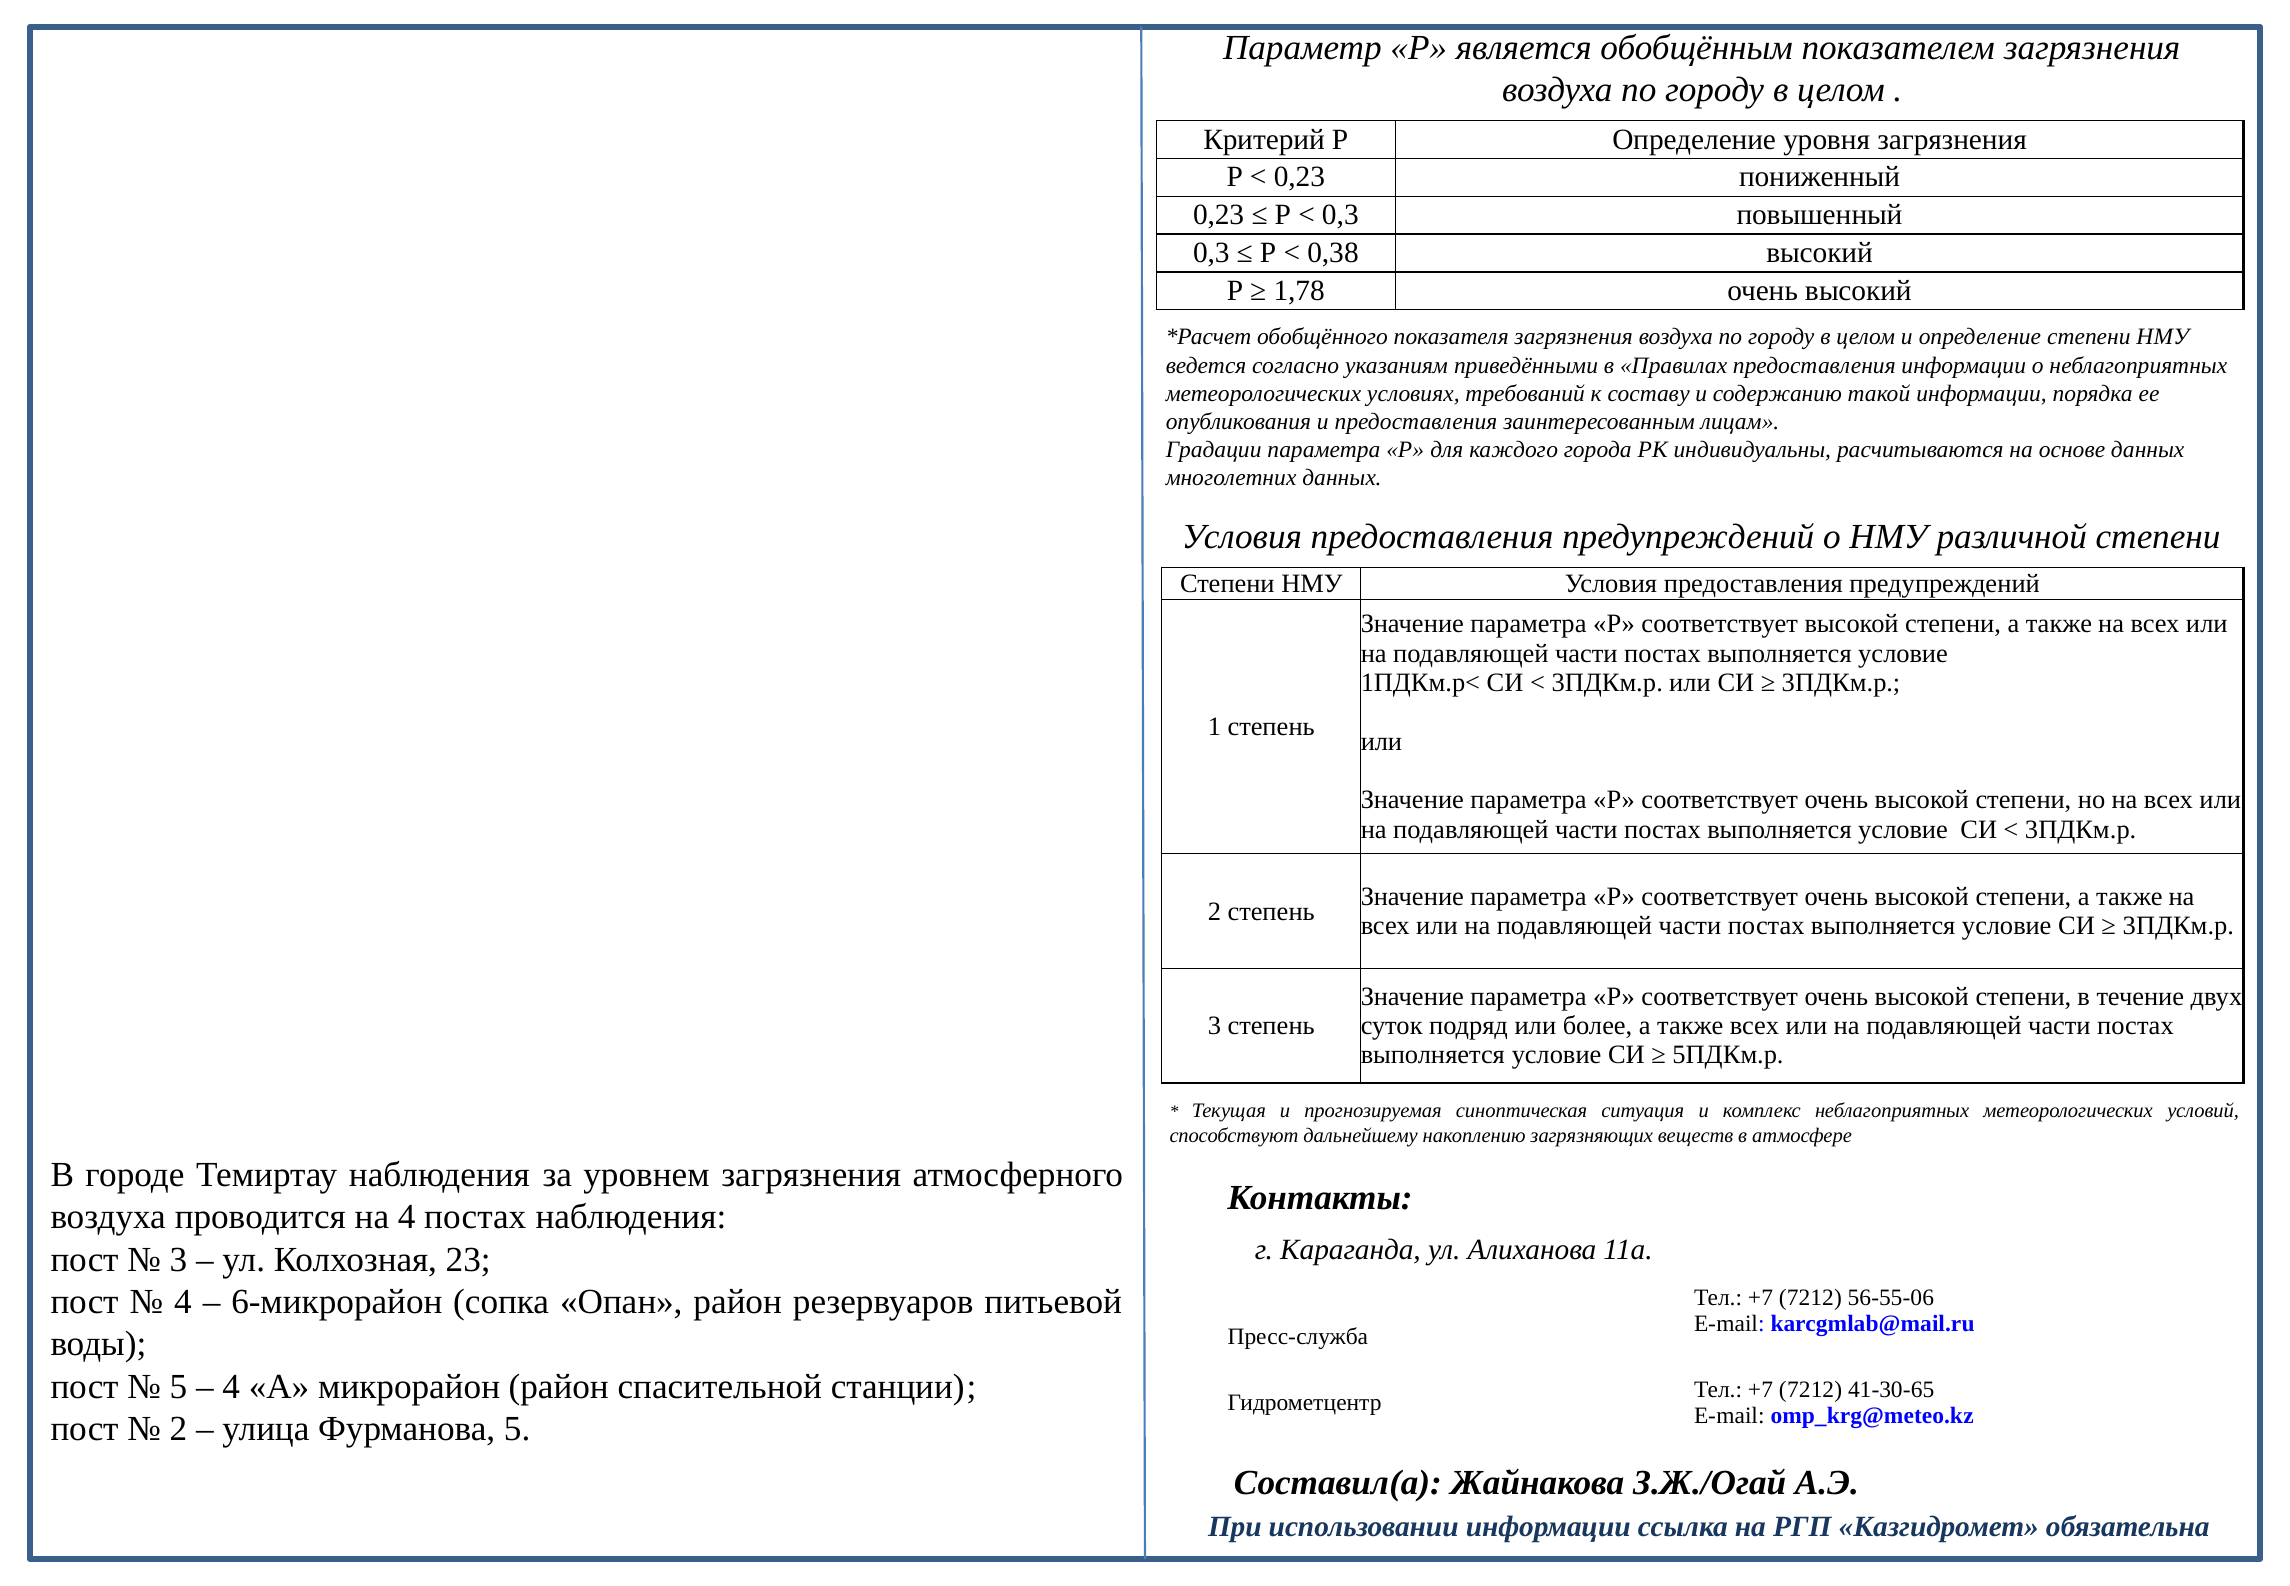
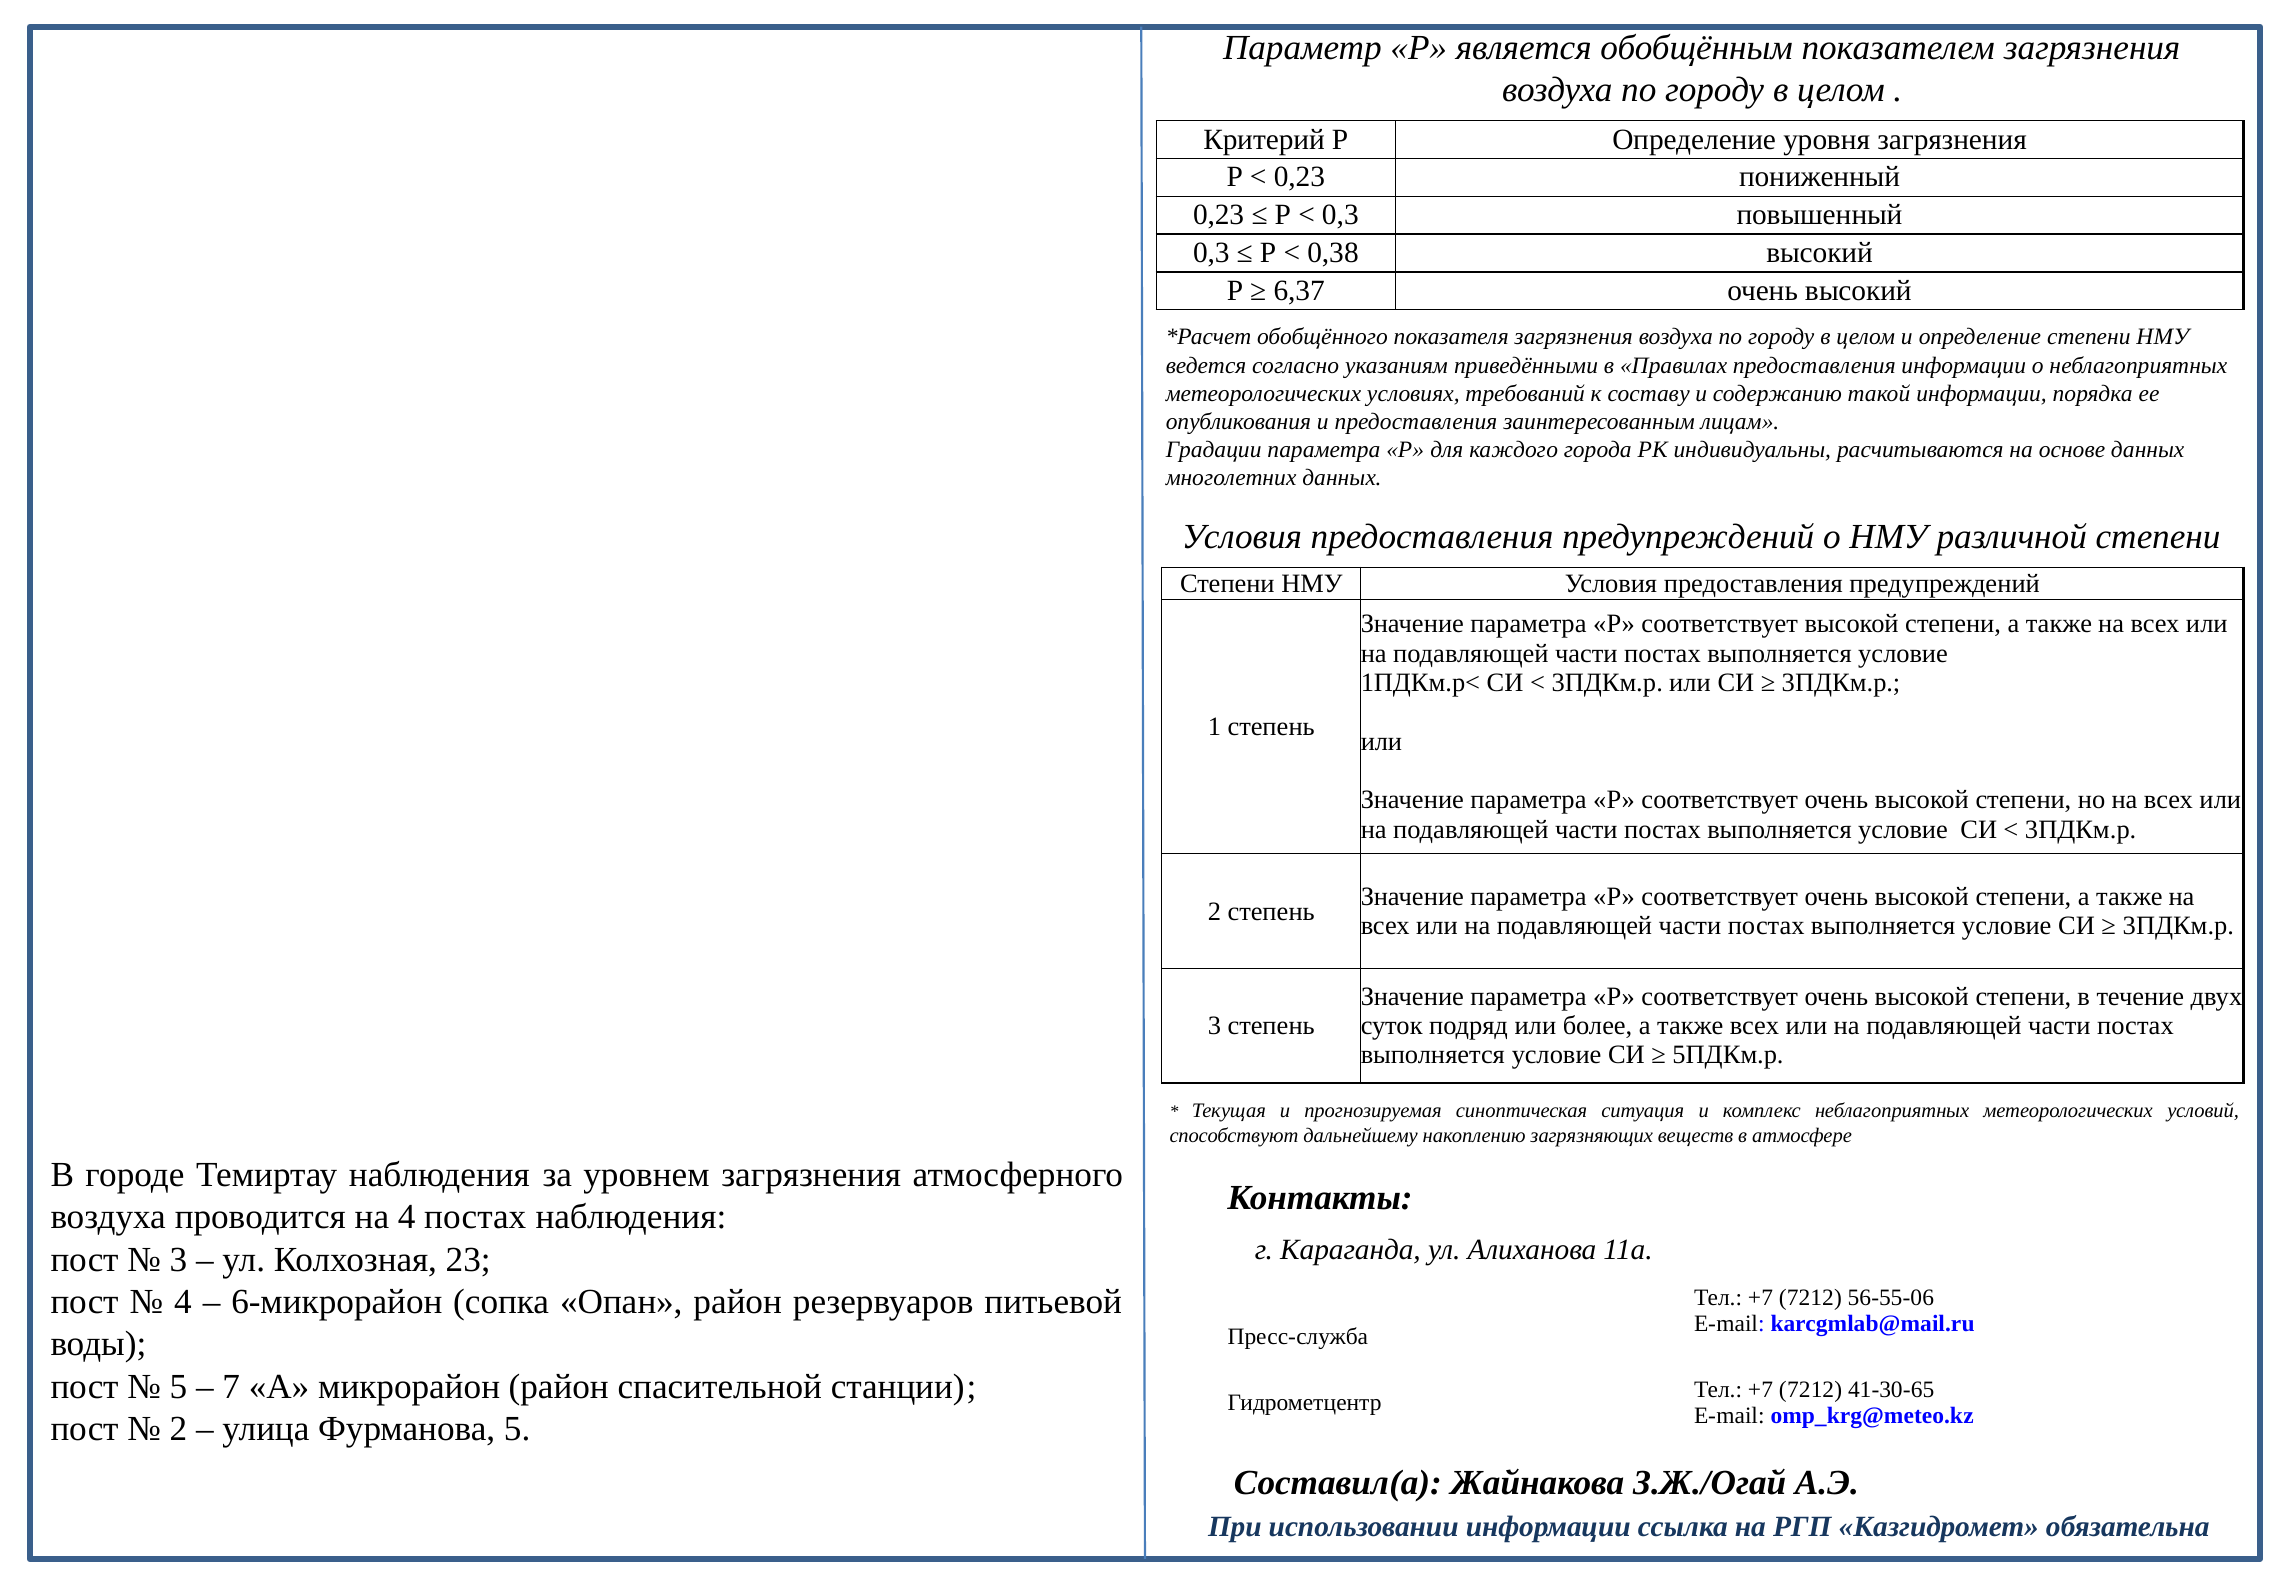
1,78: 1,78 -> 6,37
4 at (231, 1386): 4 -> 7
